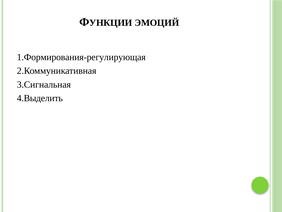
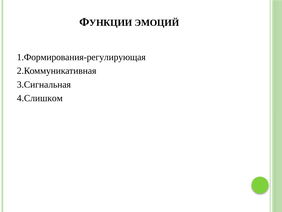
4.Выделить: 4.Выделить -> 4.Слишком
